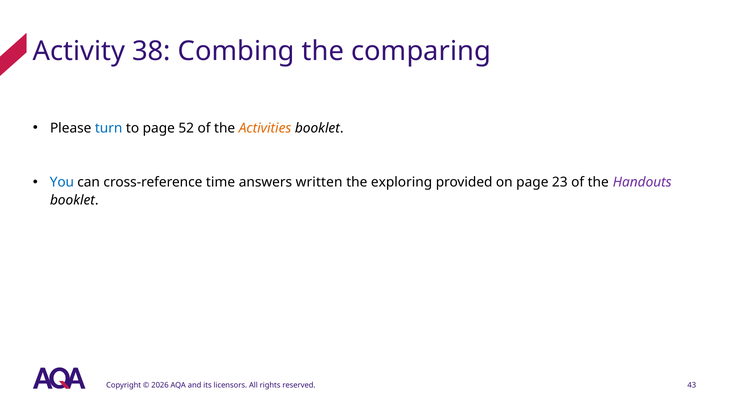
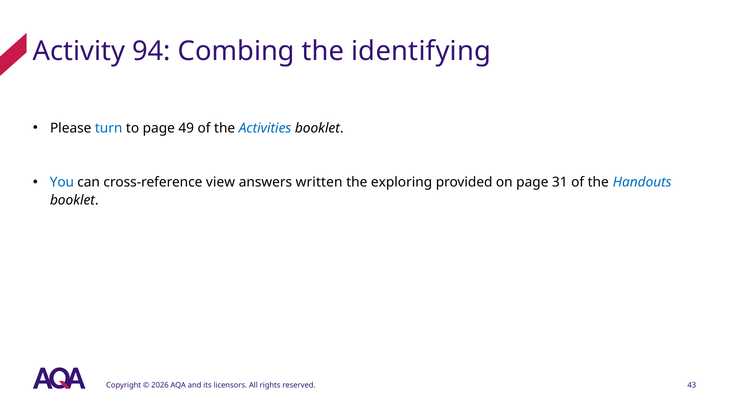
38: 38 -> 94
comparing: comparing -> identifying
52: 52 -> 49
Activities colour: orange -> blue
time: time -> view
23: 23 -> 31
Handouts colour: purple -> blue
